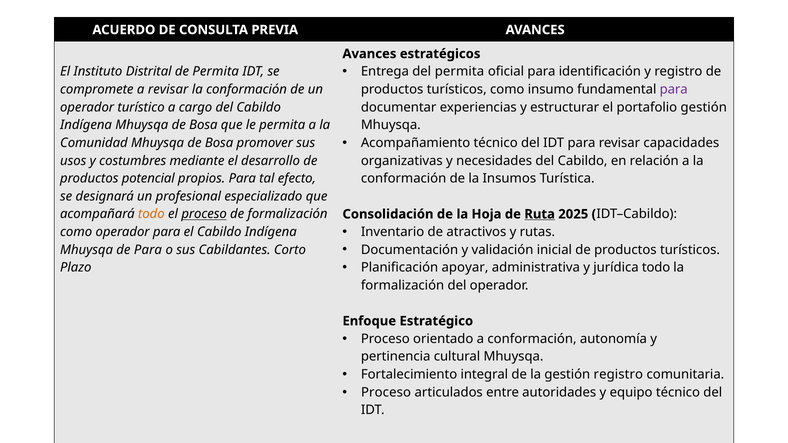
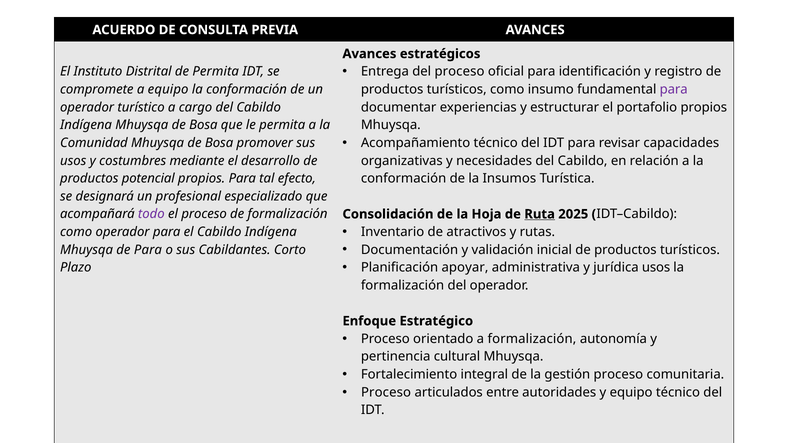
del permita: permita -> proceso
a revisar: revisar -> equipo
portafolio gestión: gestión -> propios
todo at (151, 214) colour: orange -> purple
proceso at (204, 214) underline: present -> none
jurídica todo: todo -> usos
a conformación: conformación -> formalización
gestión registro: registro -> proceso
